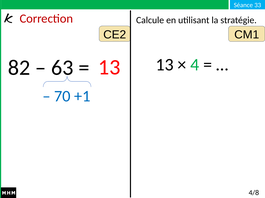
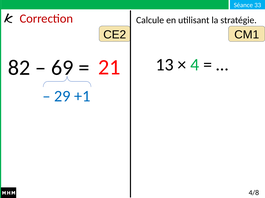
63: 63 -> 69
13 at (109, 68): 13 -> 21
70: 70 -> 29
